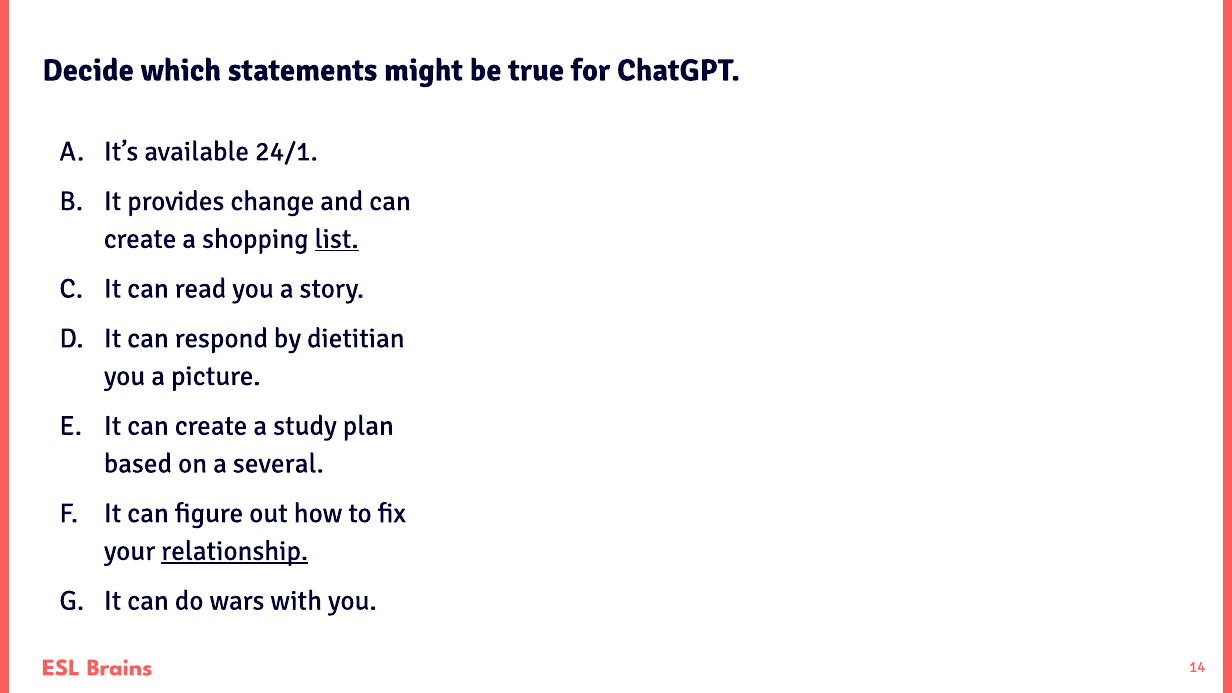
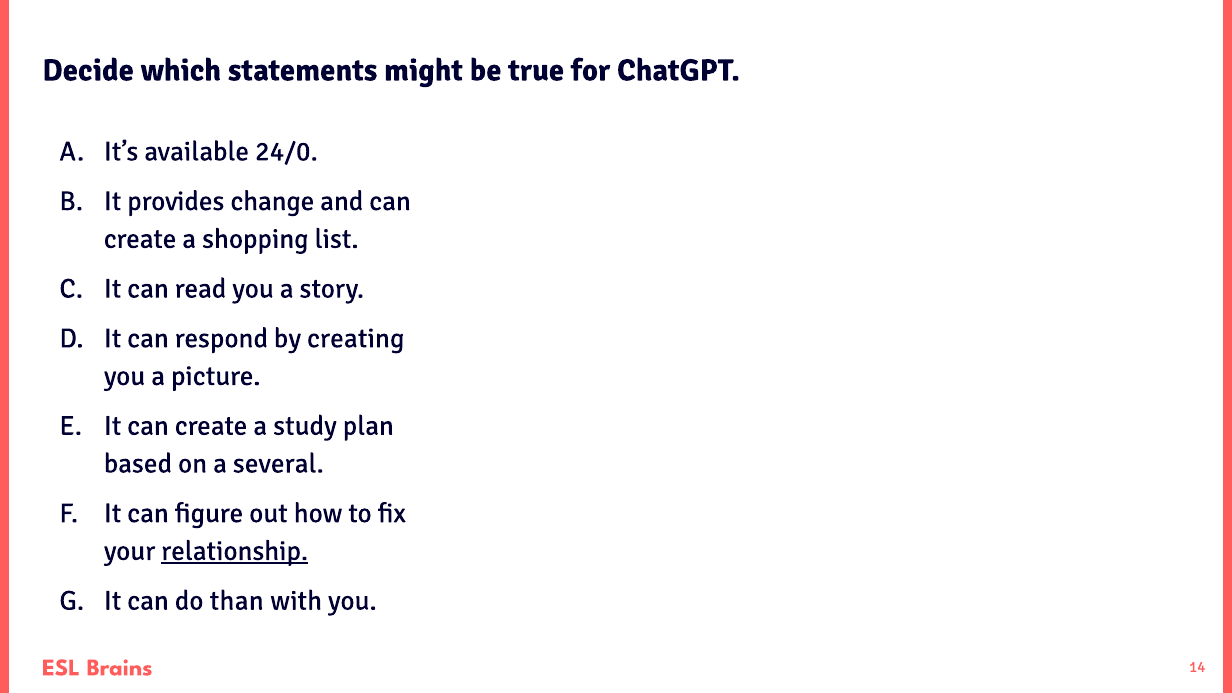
24/1: 24/1 -> 24/0
list underline: present -> none
dietitian: dietitian -> creating
wars: wars -> than
